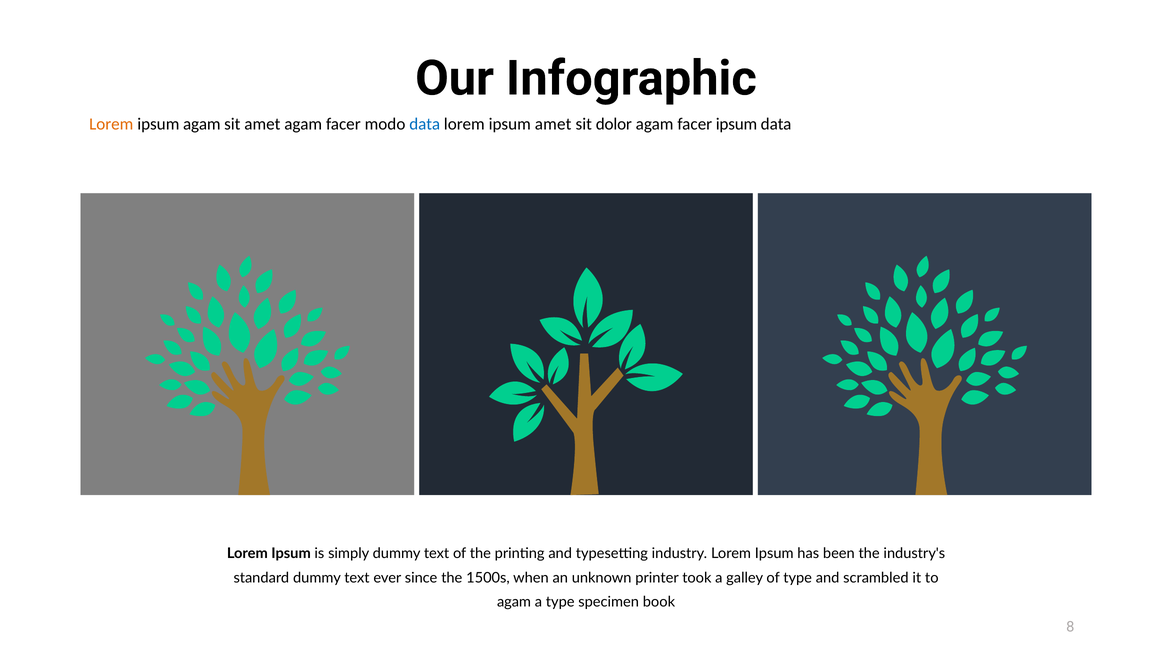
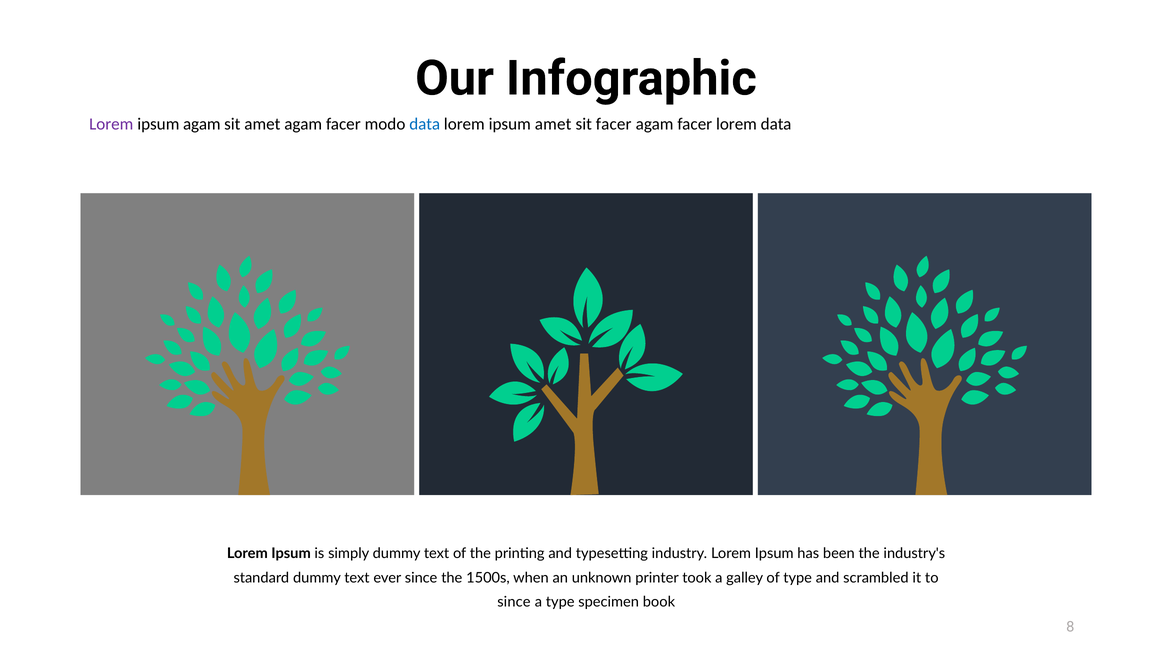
Lorem at (111, 124) colour: orange -> purple
sit dolor: dolor -> facer
facer ipsum: ipsum -> lorem
agam at (514, 602): agam -> since
